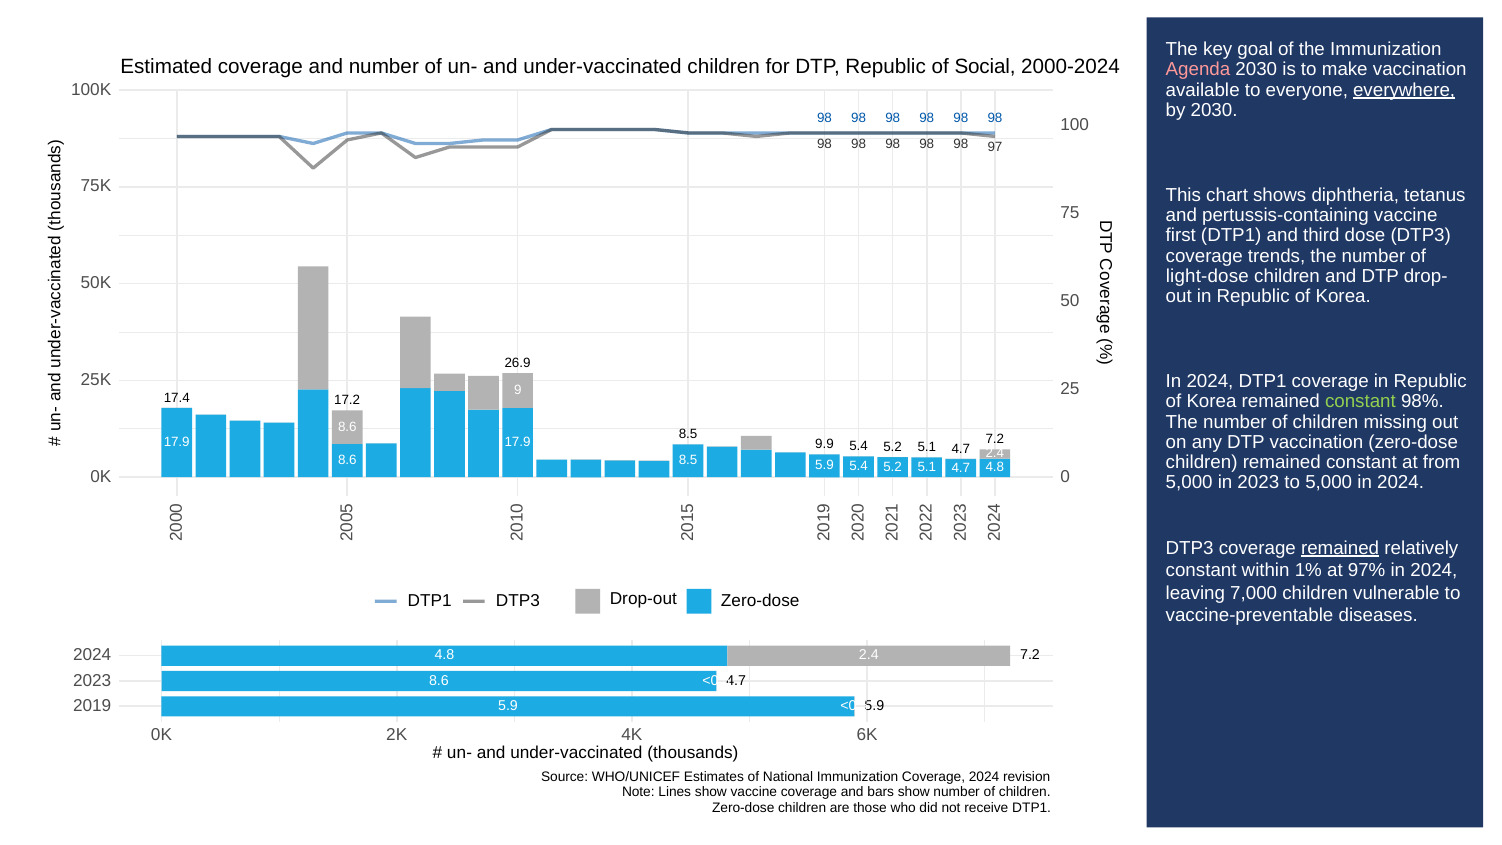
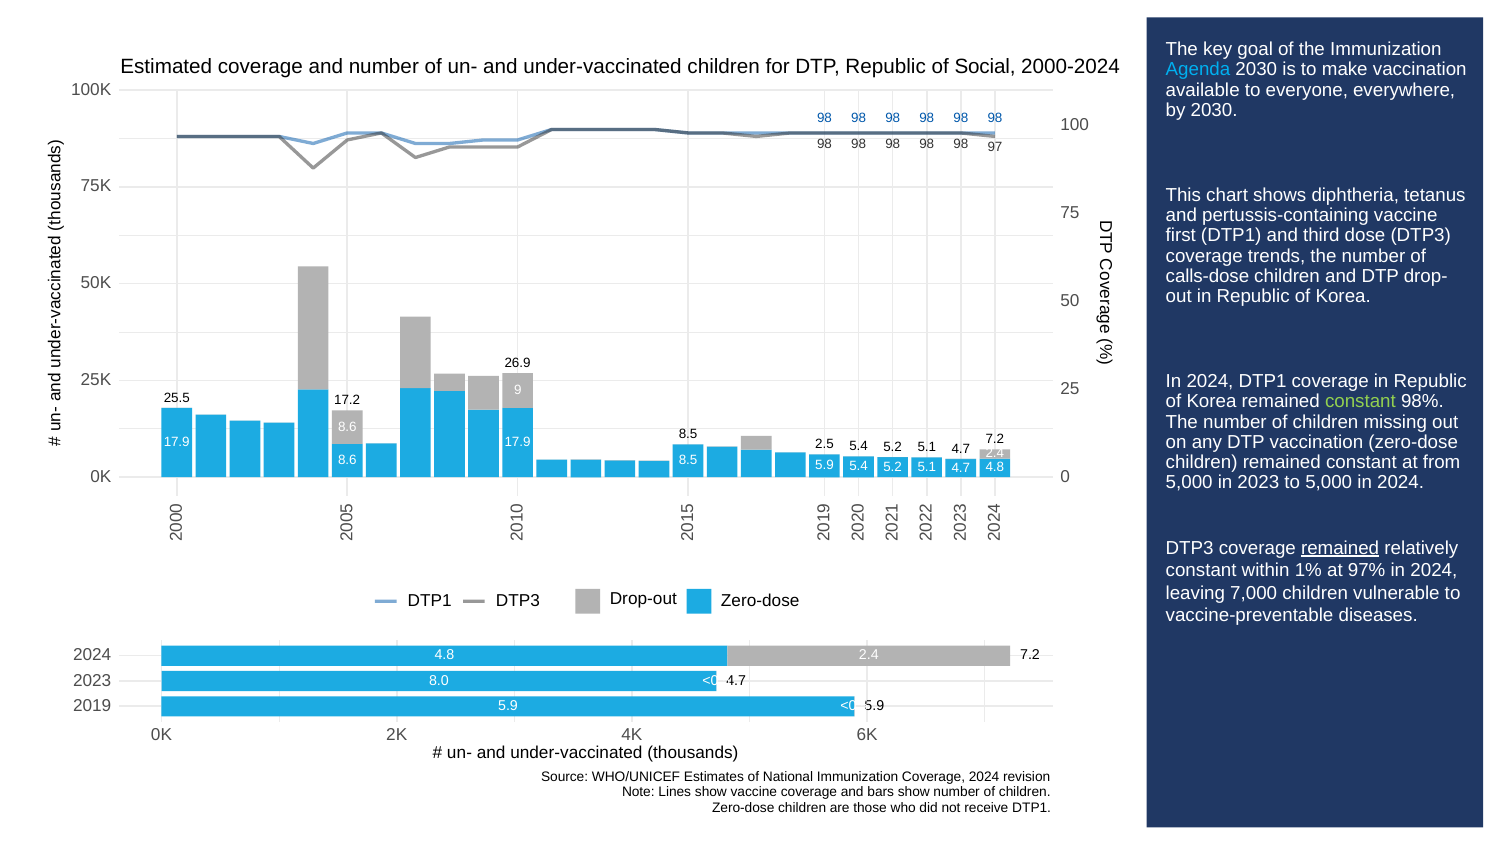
Agenda colour: pink -> light blue
everywhere underline: present -> none
light-dose: light-dose -> calls-dose
17.4: 17.4 -> 25.5
9.9: 9.9 -> 2.5
8.6 at (439, 680): 8.6 -> 8.0
